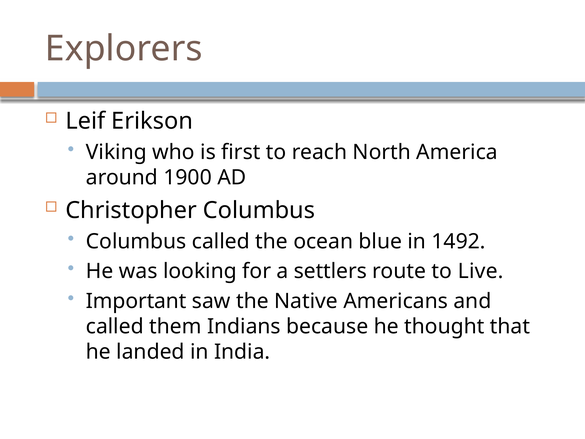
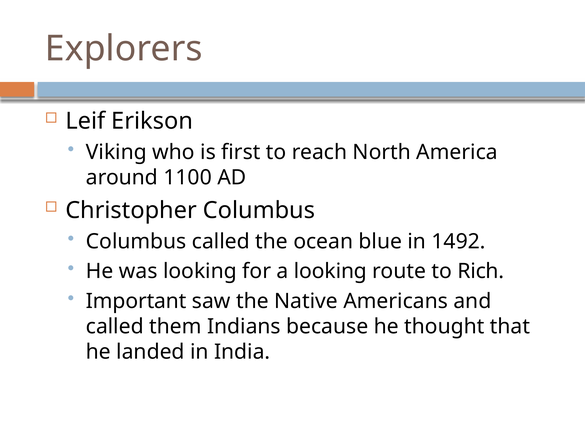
1900: 1900 -> 1100
a settlers: settlers -> looking
Live: Live -> Rich
